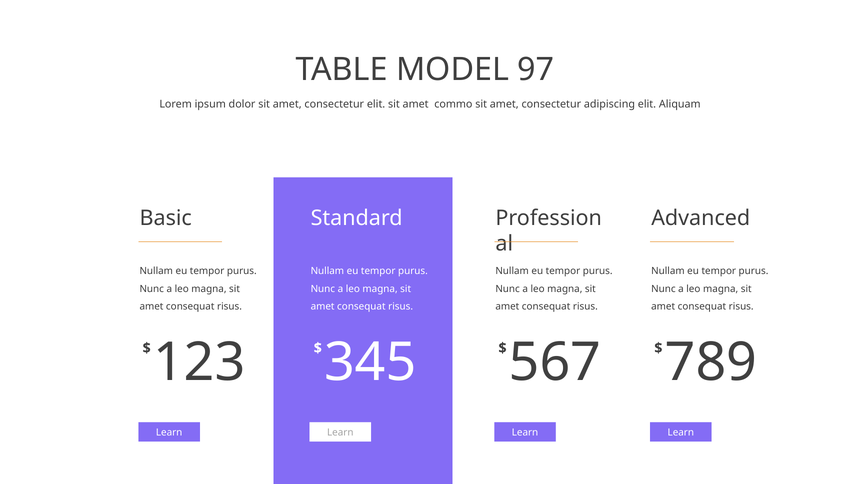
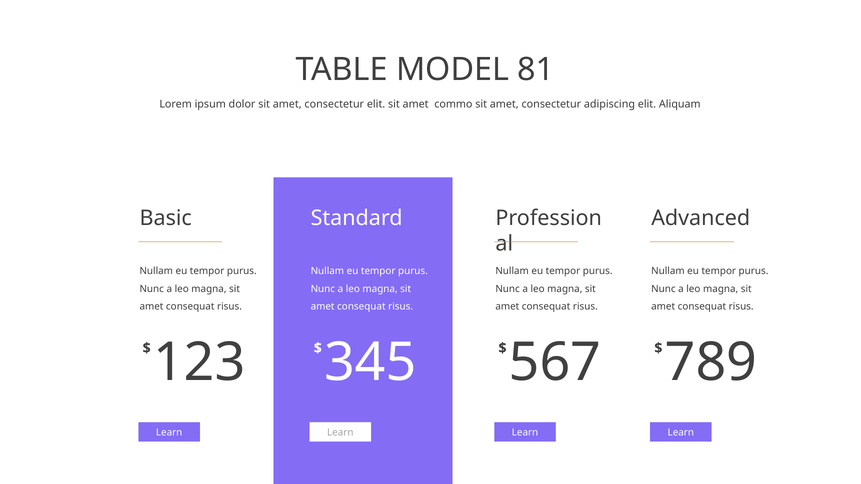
97: 97 -> 81
